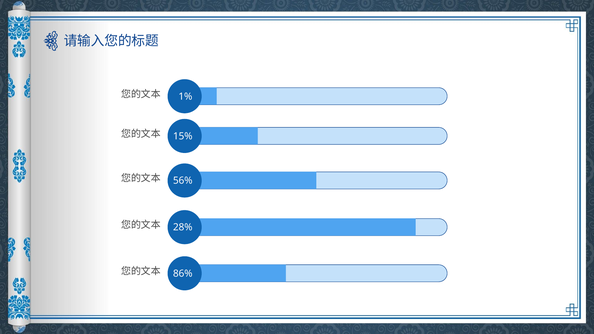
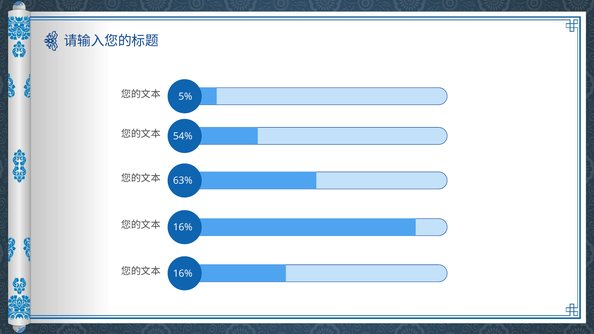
1%: 1% -> 5%
15%: 15% -> 54%
56%: 56% -> 63%
28% at (183, 227): 28% -> 16%
86% at (183, 274): 86% -> 16%
